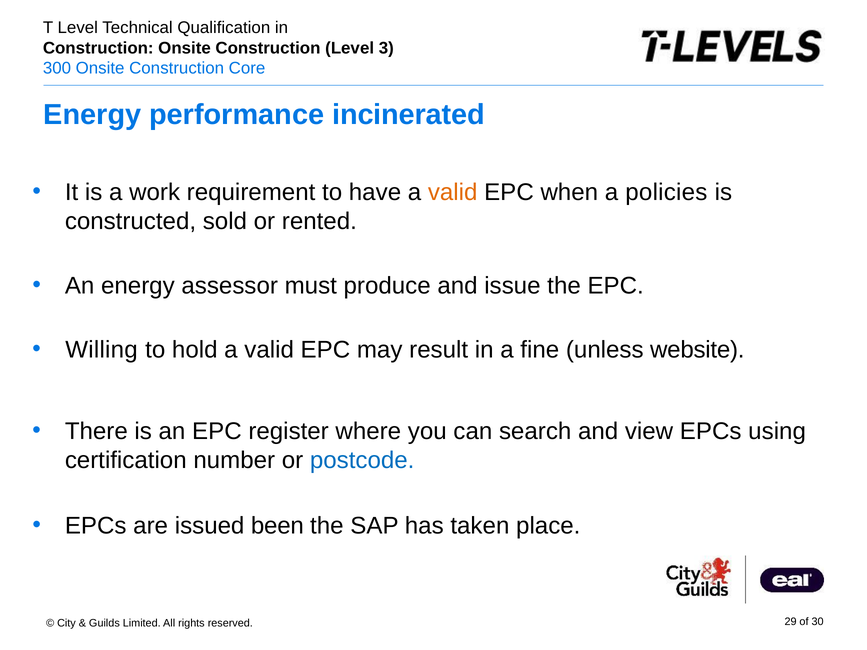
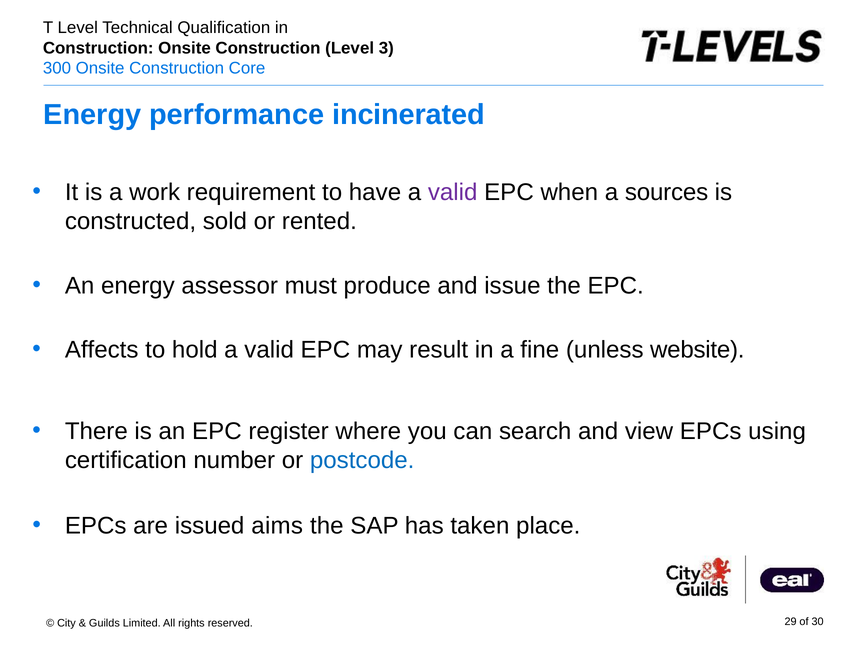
valid at (453, 192) colour: orange -> purple
policies: policies -> sources
Willing: Willing -> Affects
been: been -> aims
